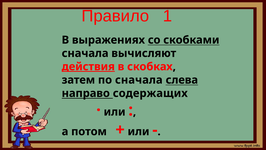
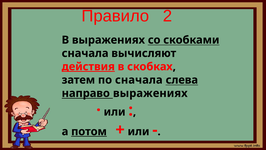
1: 1 -> 2
направо содержащих: содержащих -> выражениях
потом underline: none -> present
